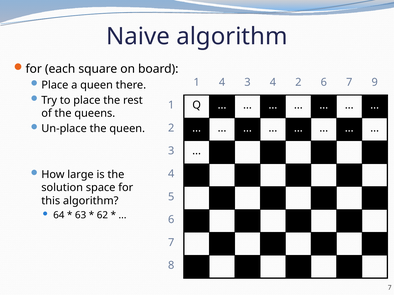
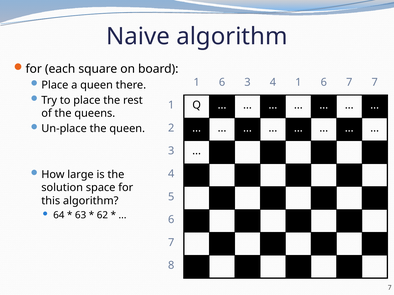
4 at (222, 82): 4 -> 6
4 2: 2 -> 1
7 9: 9 -> 7
